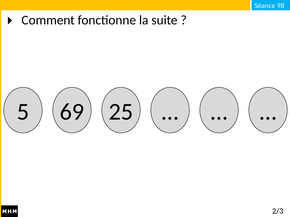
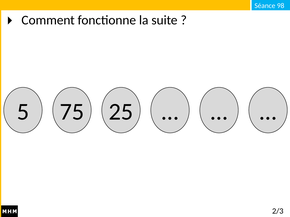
69: 69 -> 75
